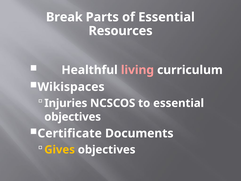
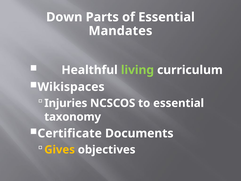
Break: Break -> Down
Resources: Resources -> Mandates
living colour: pink -> light green
objectives at (73, 117): objectives -> taxonomy
